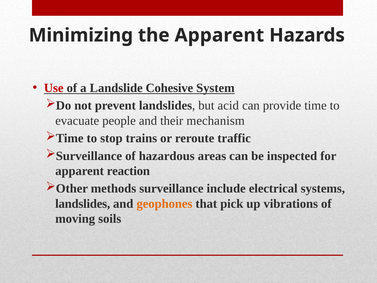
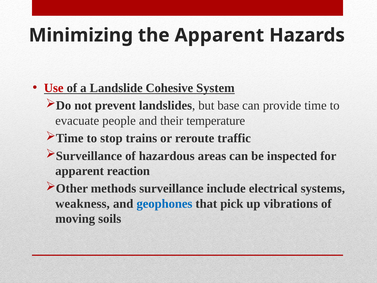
acid: acid -> base
mechanism: mechanism -> temperature
landslides at (83, 203): landslides -> weakness
geophones colour: orange -> blue
